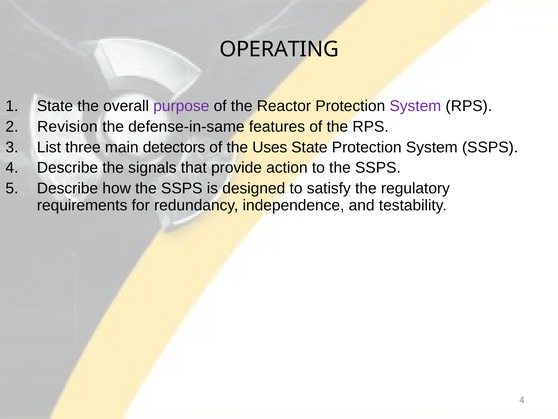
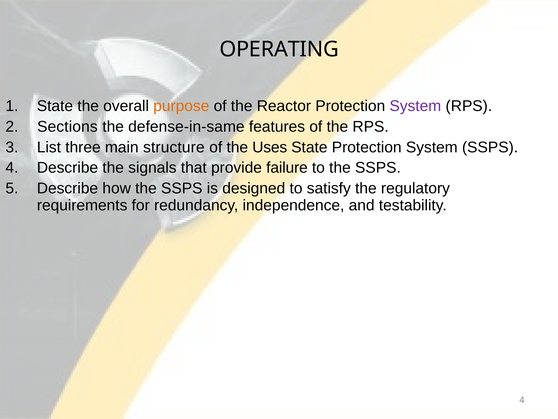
purpose colour: purple -> orange
Revision: Revision -> Sections
detectors: detectors -> structure
action: action -> failure
